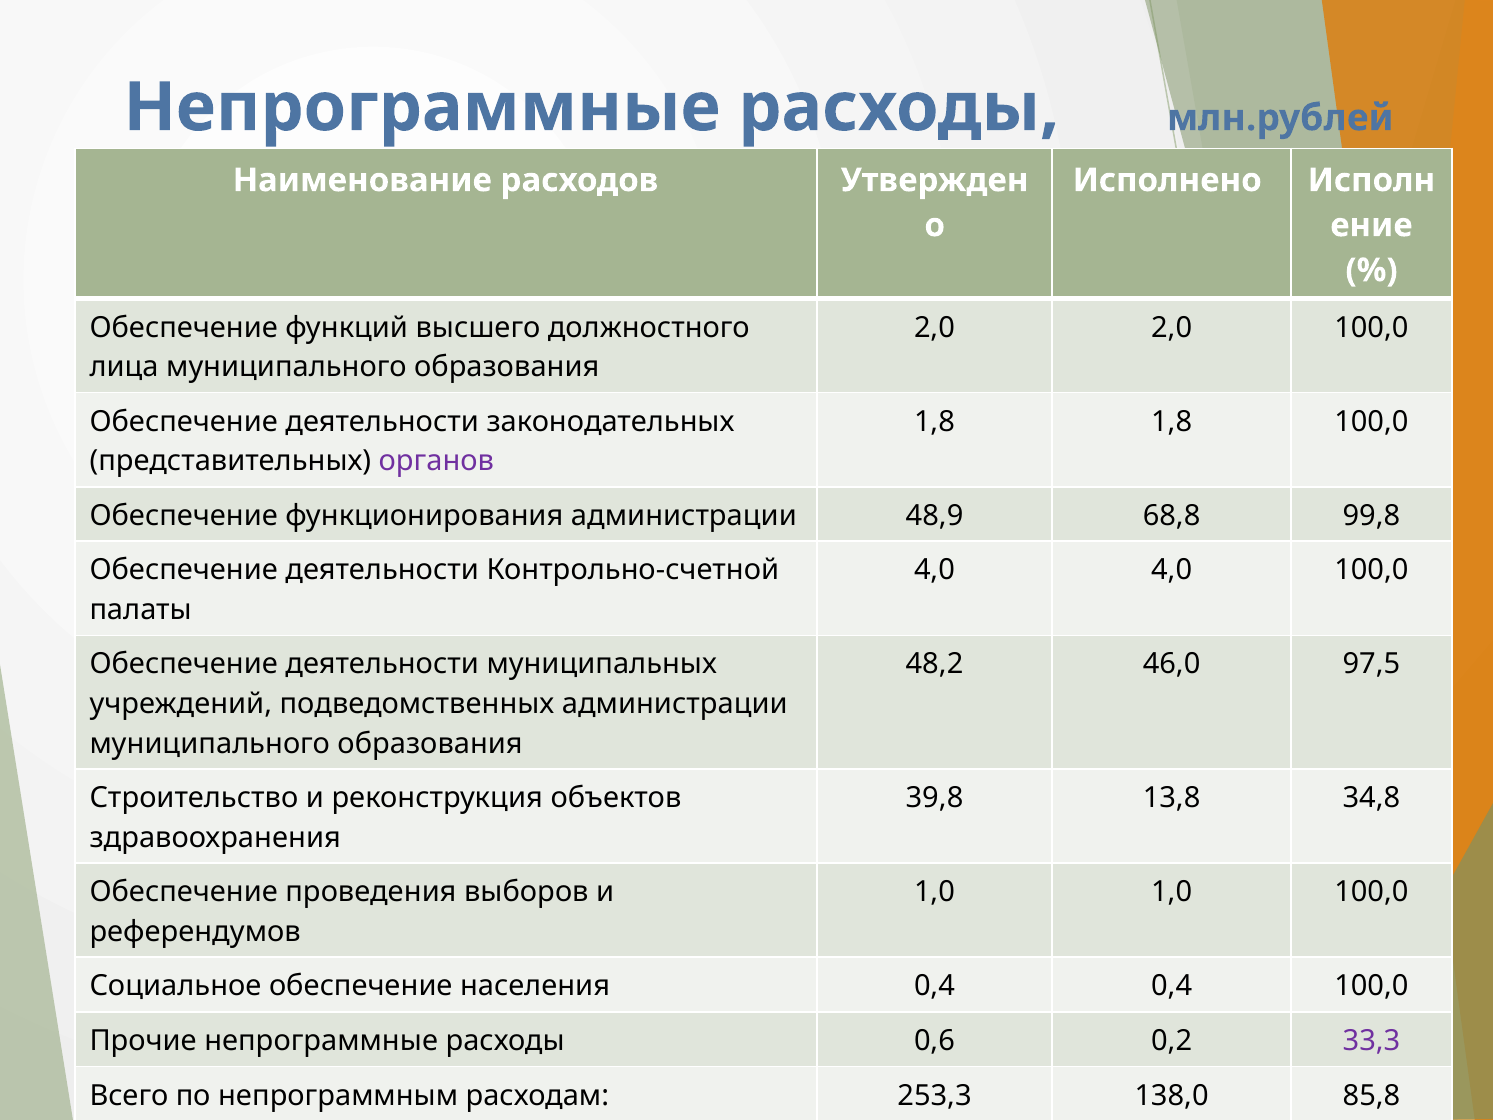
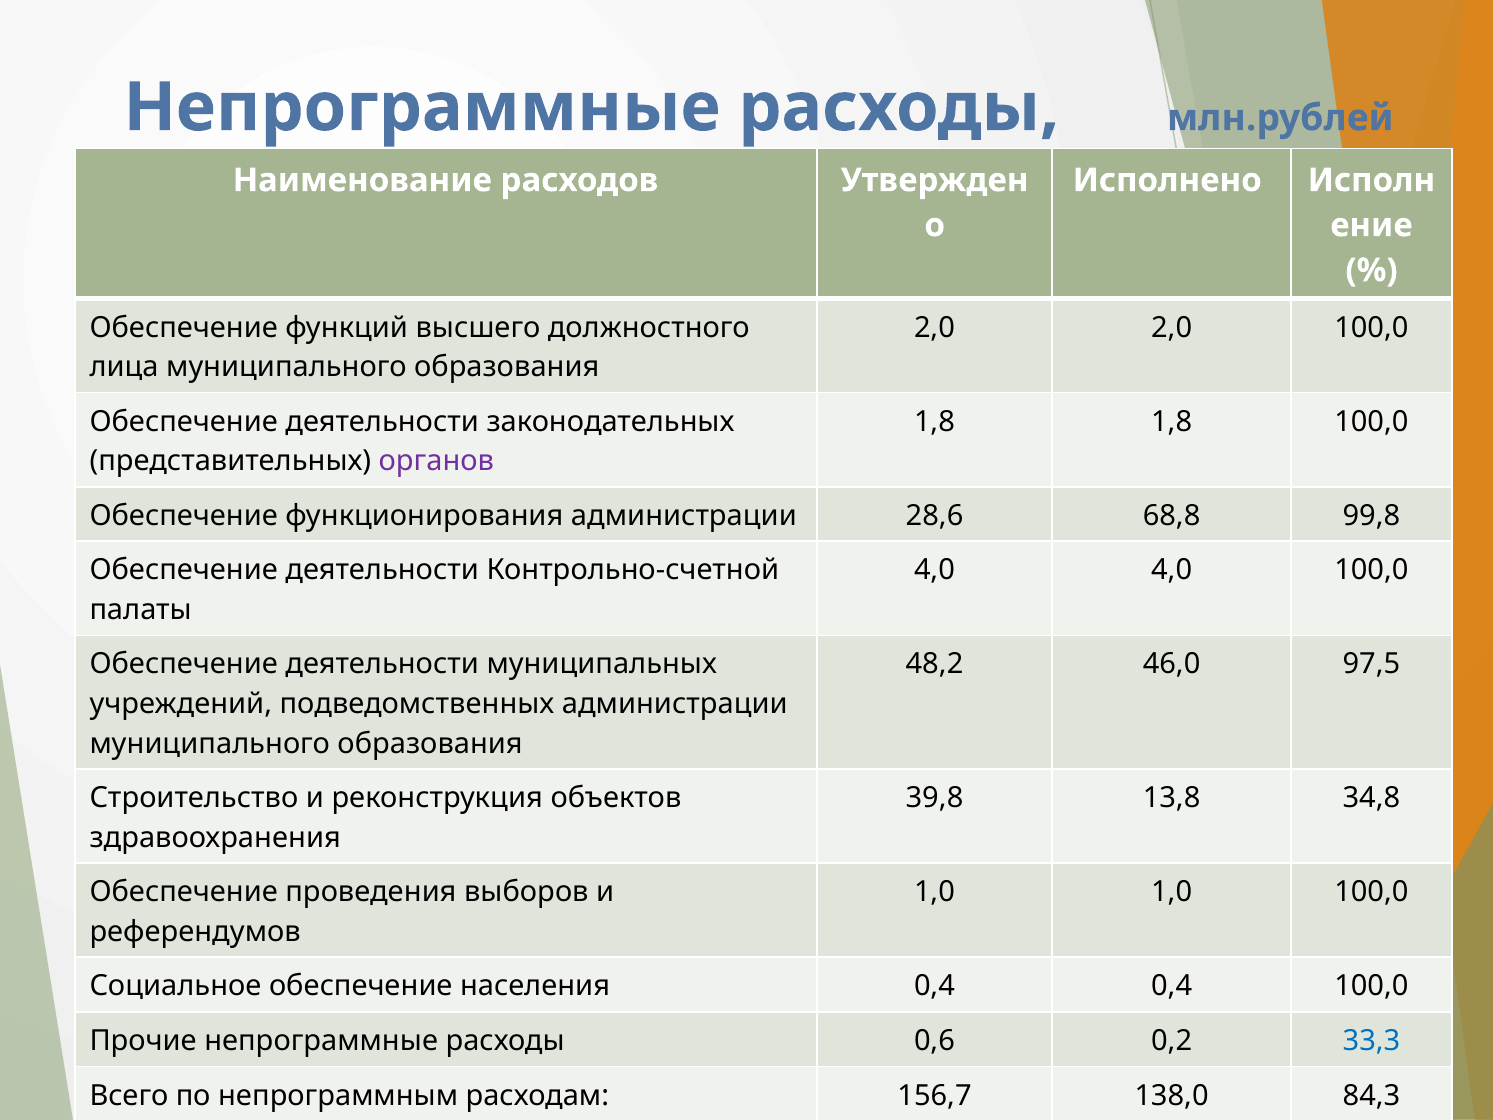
48,9: 48,9 -> 28,6
33,3 colour: purple -> blue
253,3: 253,3 -> 156,7
85,8: 85,8 -> 84,3
